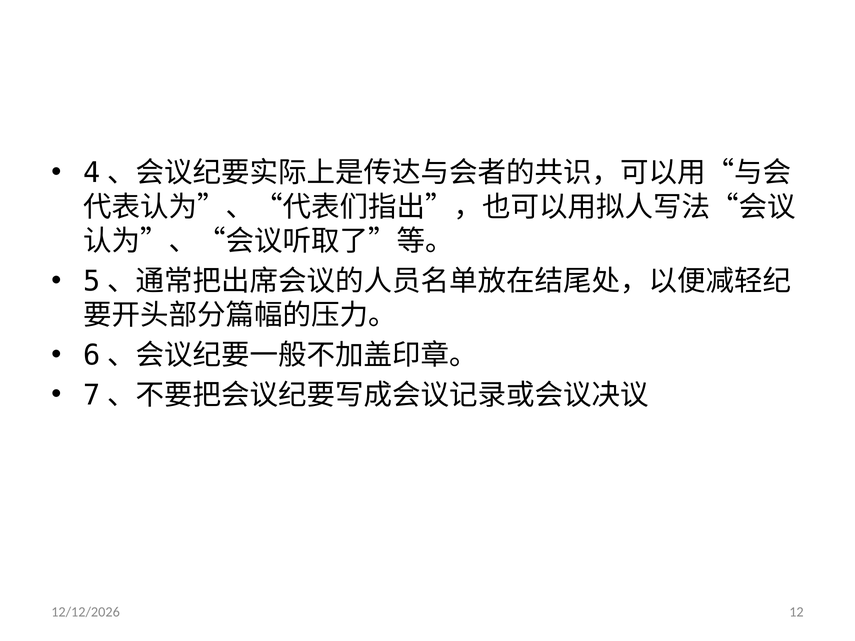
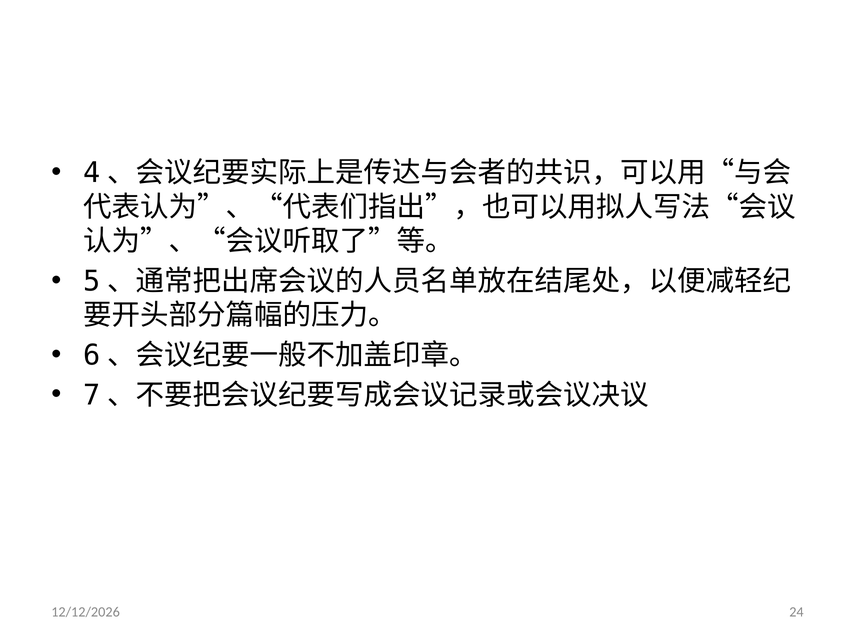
12: 12 -> 24
